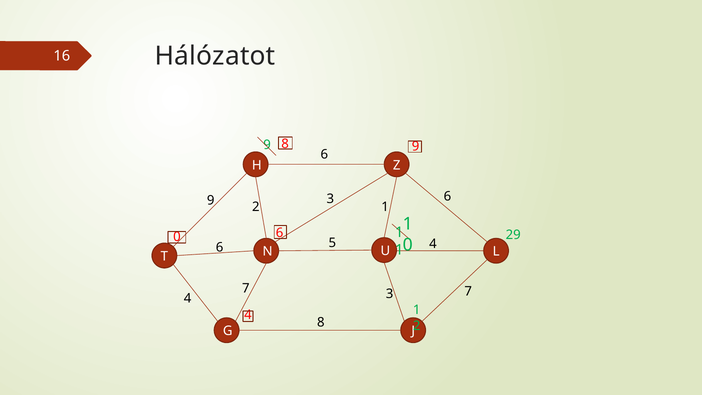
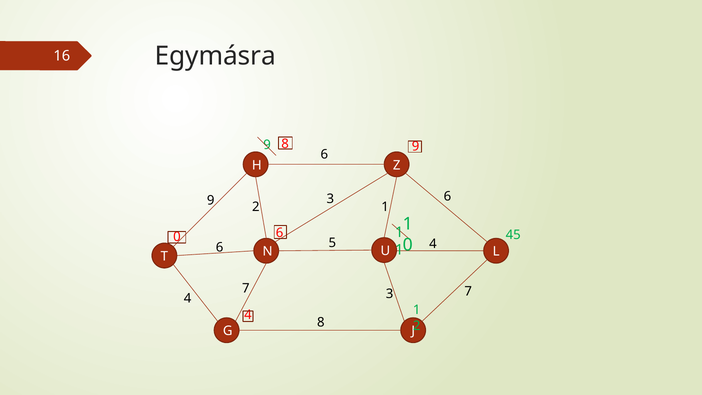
Hálózatot: Hálózatot -> Egymásra
29: 29 -> 45
